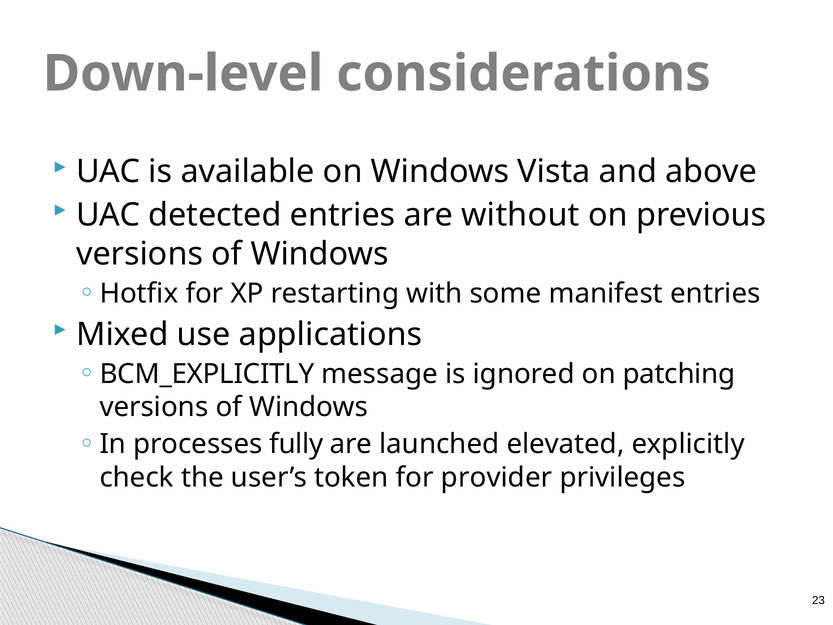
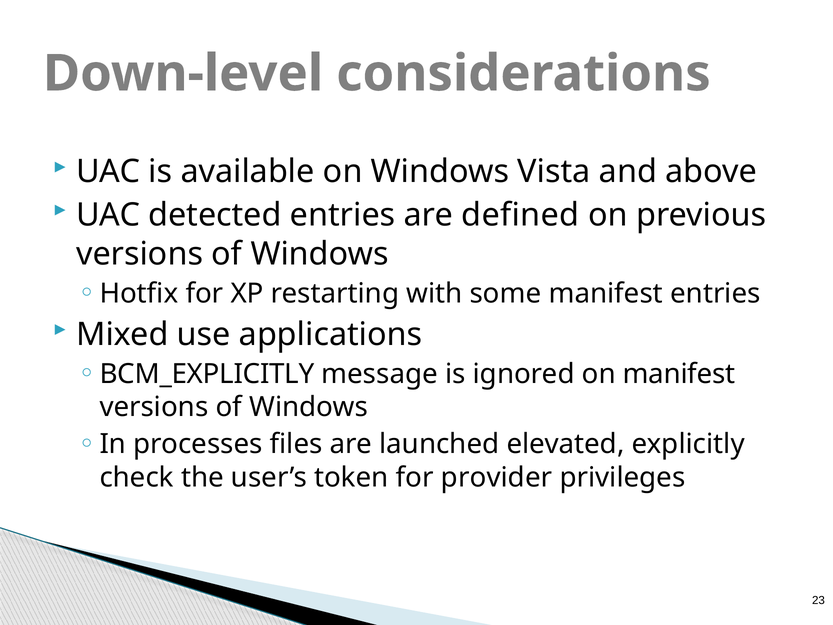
without: without -> defined
on patching: patching -> manifest
fully: fully -> files
